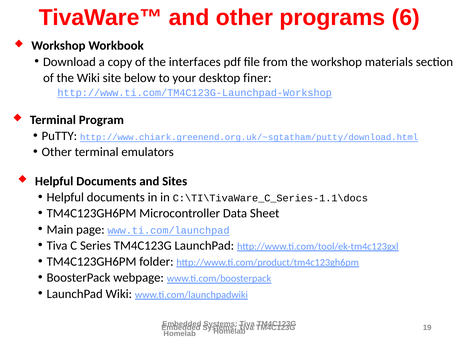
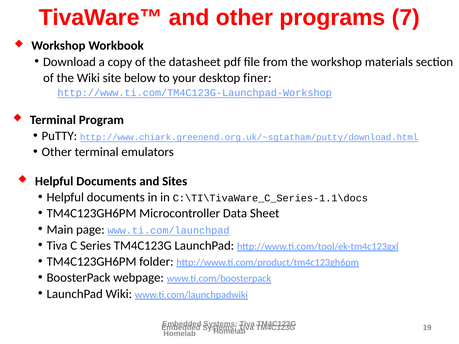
6: 6 -> 7
interfaces: interfaces -> datasheet
